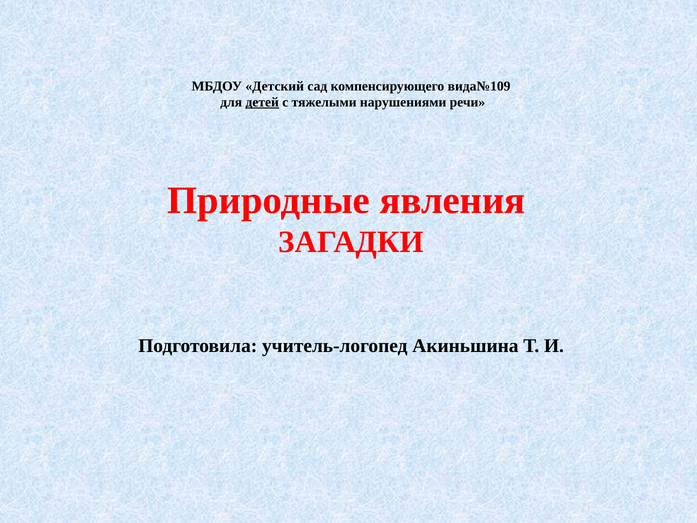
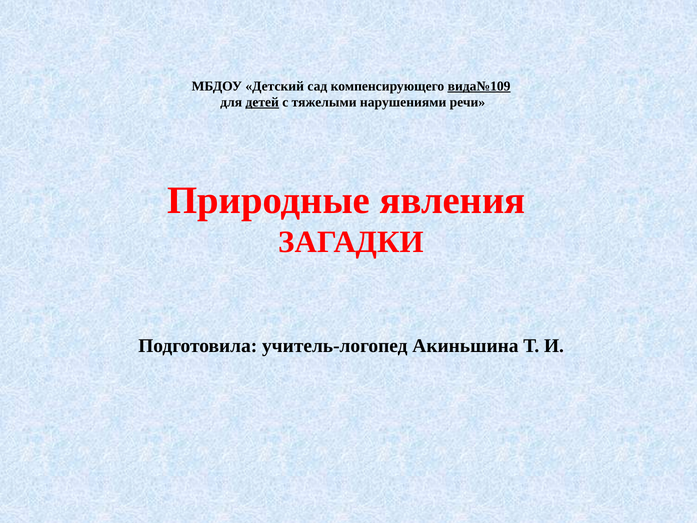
вида№109 underline: none -> present
